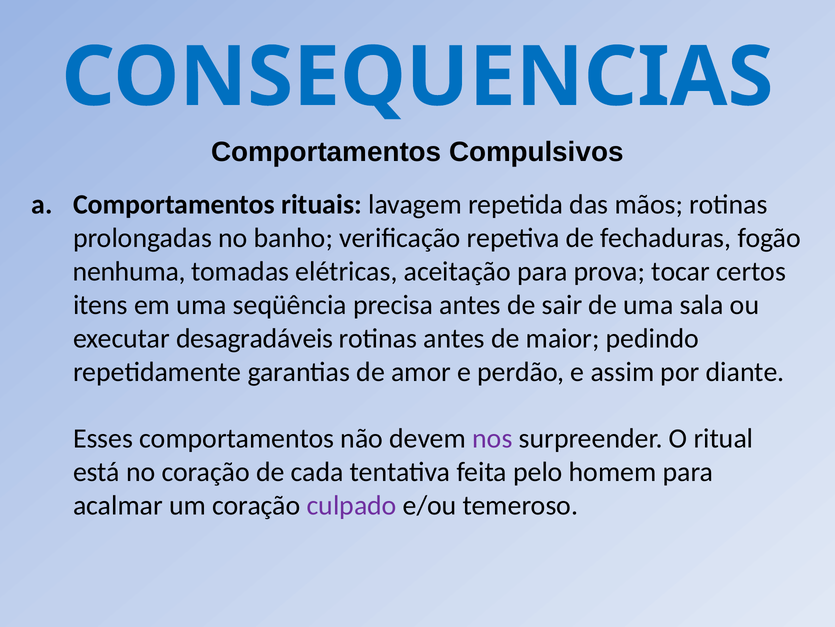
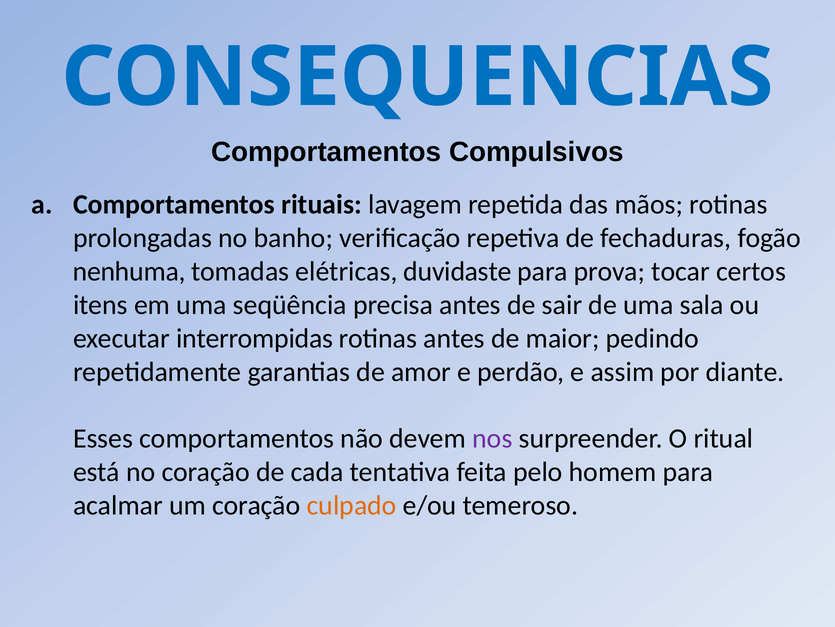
aceitação: aceitação -> duvidaste
desagradáveis: desagradáveis -> interrompidas
culpado colour: purple -> orange
